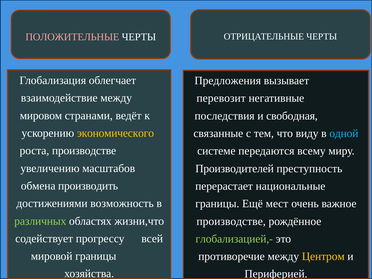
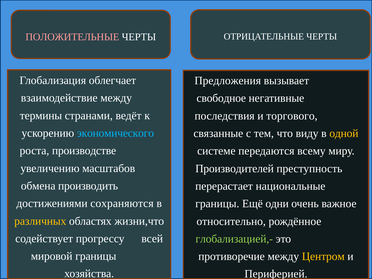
перевозит: перевозит -> свободное
мировом: мировом -> термины
свободная: свободная -> торгового
экономического colour: yellow -> light blue
одной colour: light blue -> yellow
возможность: возможность -> сохраняются
мест: мест -> одни
различных colour: light green -> yellow
производстве at (231, 221): производстве -> относительно
